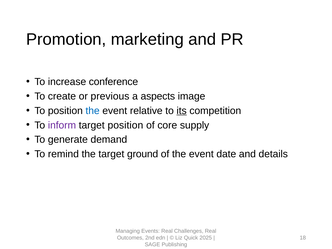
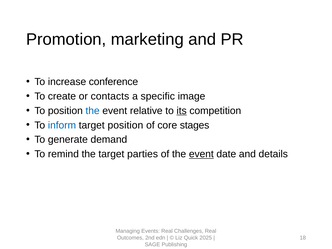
previous: previous -> contacts
aspects: aspects -> specific
inform colour: purple -> blue
supply: supply -> stages
ground: ground -> parties
event at (201, 154) underline: none -> present
